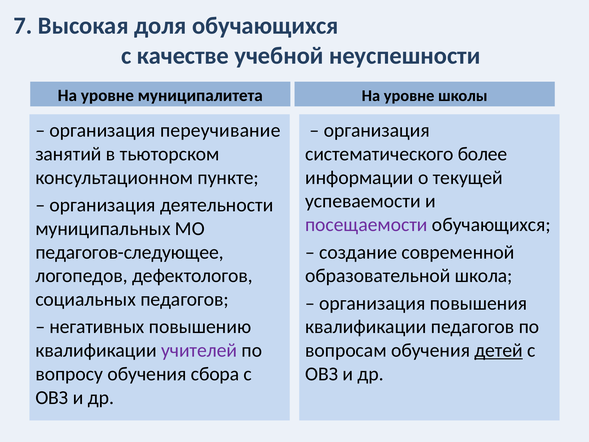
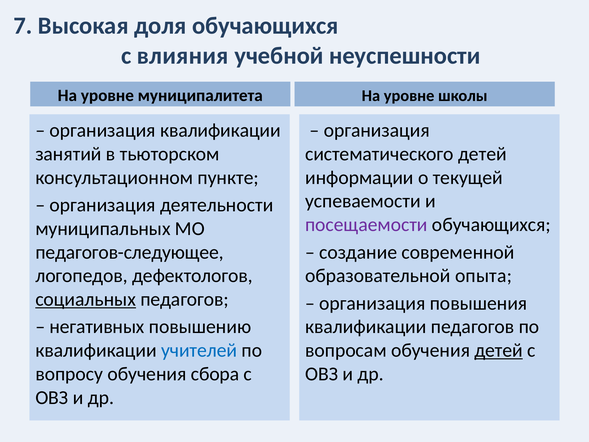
качестве: качестве -> влияния
организация переучивание: переучивание -> квалификации
систематического более: более -> детей
школа: школа -> опыта
социальных underline: none -> present
учителей colour: purple -> blue
